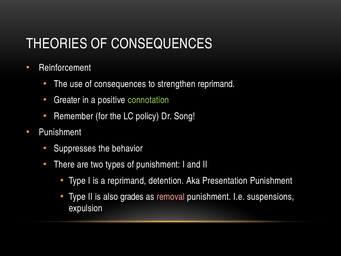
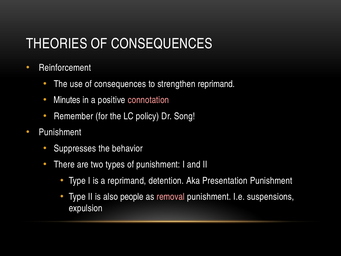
Greater: Greater -> Minutes
connotation colour: light green -> pink
grades: grades -> people
